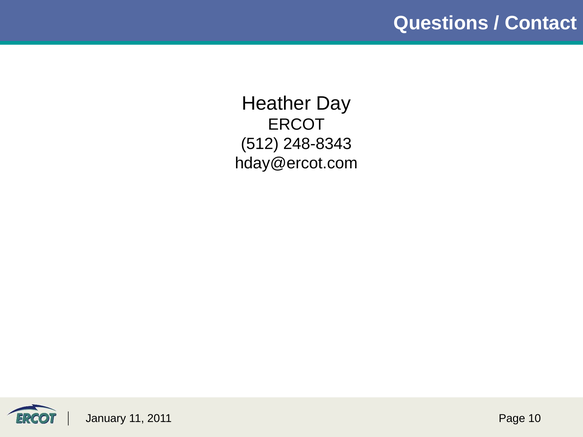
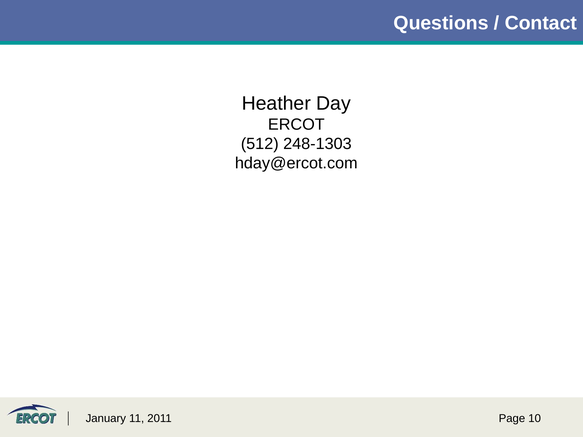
248-8343: 248-8343 -> 248-1303
